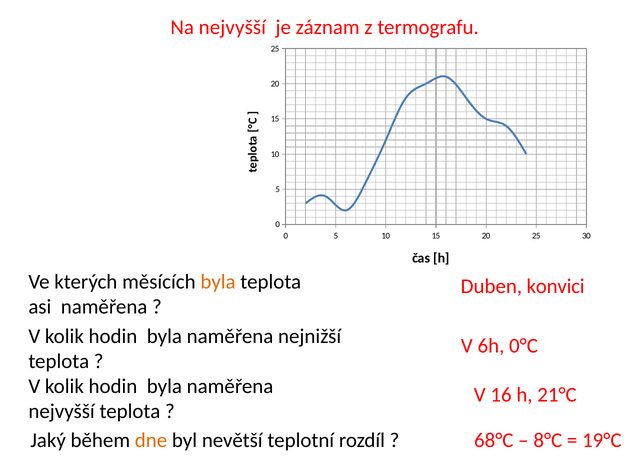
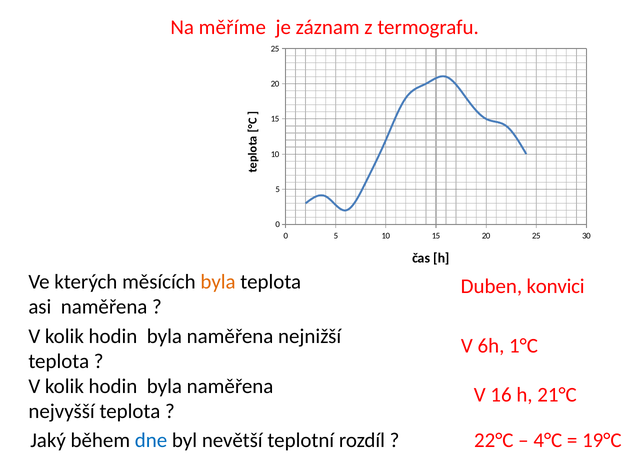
Na nejvyšší: nejvyšší -> měříme
0°C: 0°C -> 1°C
dne colour: orange -> blue
68°C: 68°C -> 22°C
8°C: 8°C -> 4°C
